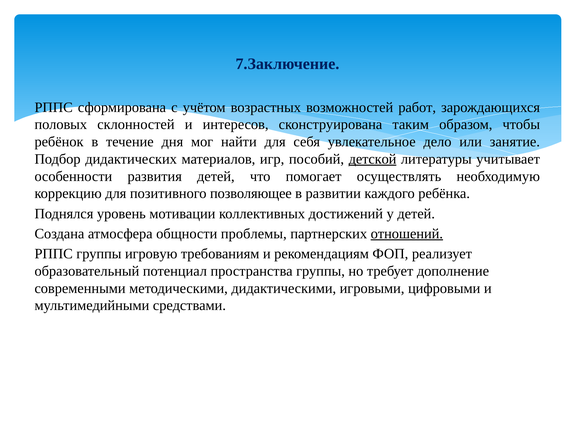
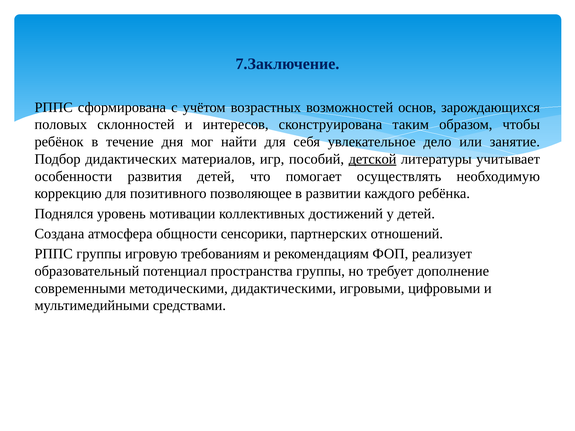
работ: работ -> основ
проблемы: проблемы -> сенсорики
отношений underline: present -> none
